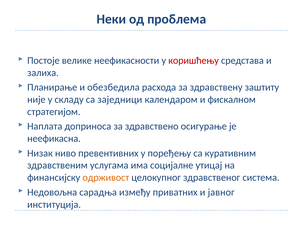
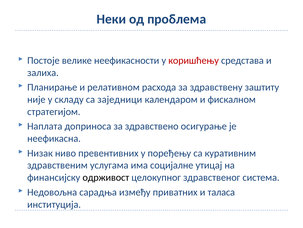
обезбедила: обезбедила -> релативном
одрживост colour: orange -> black
јавног: јавног -> таласа
